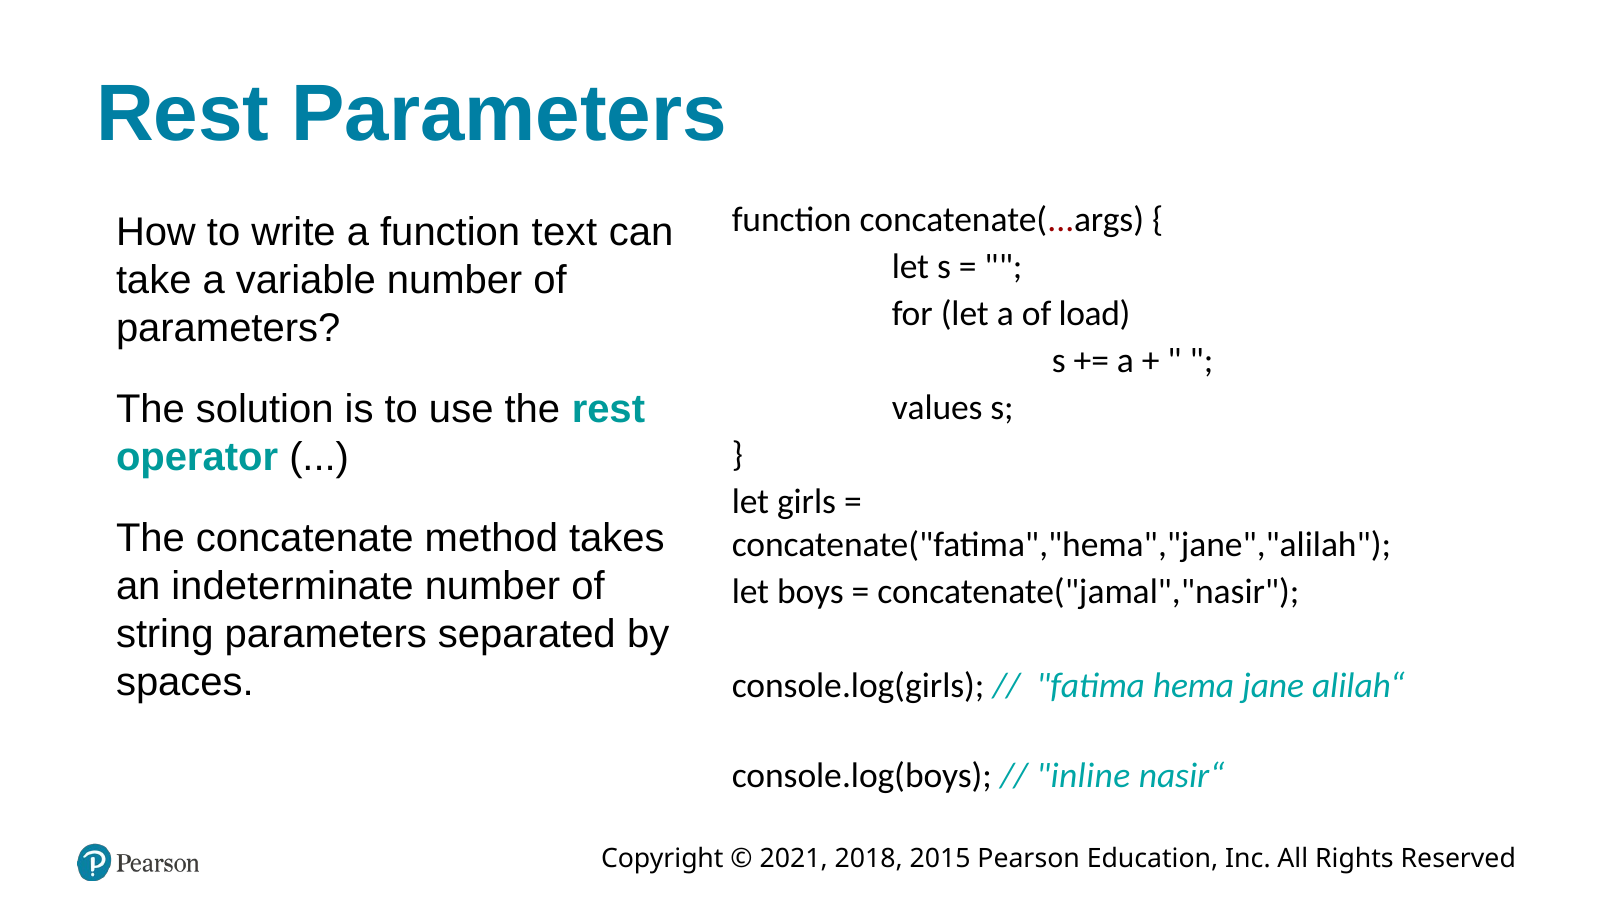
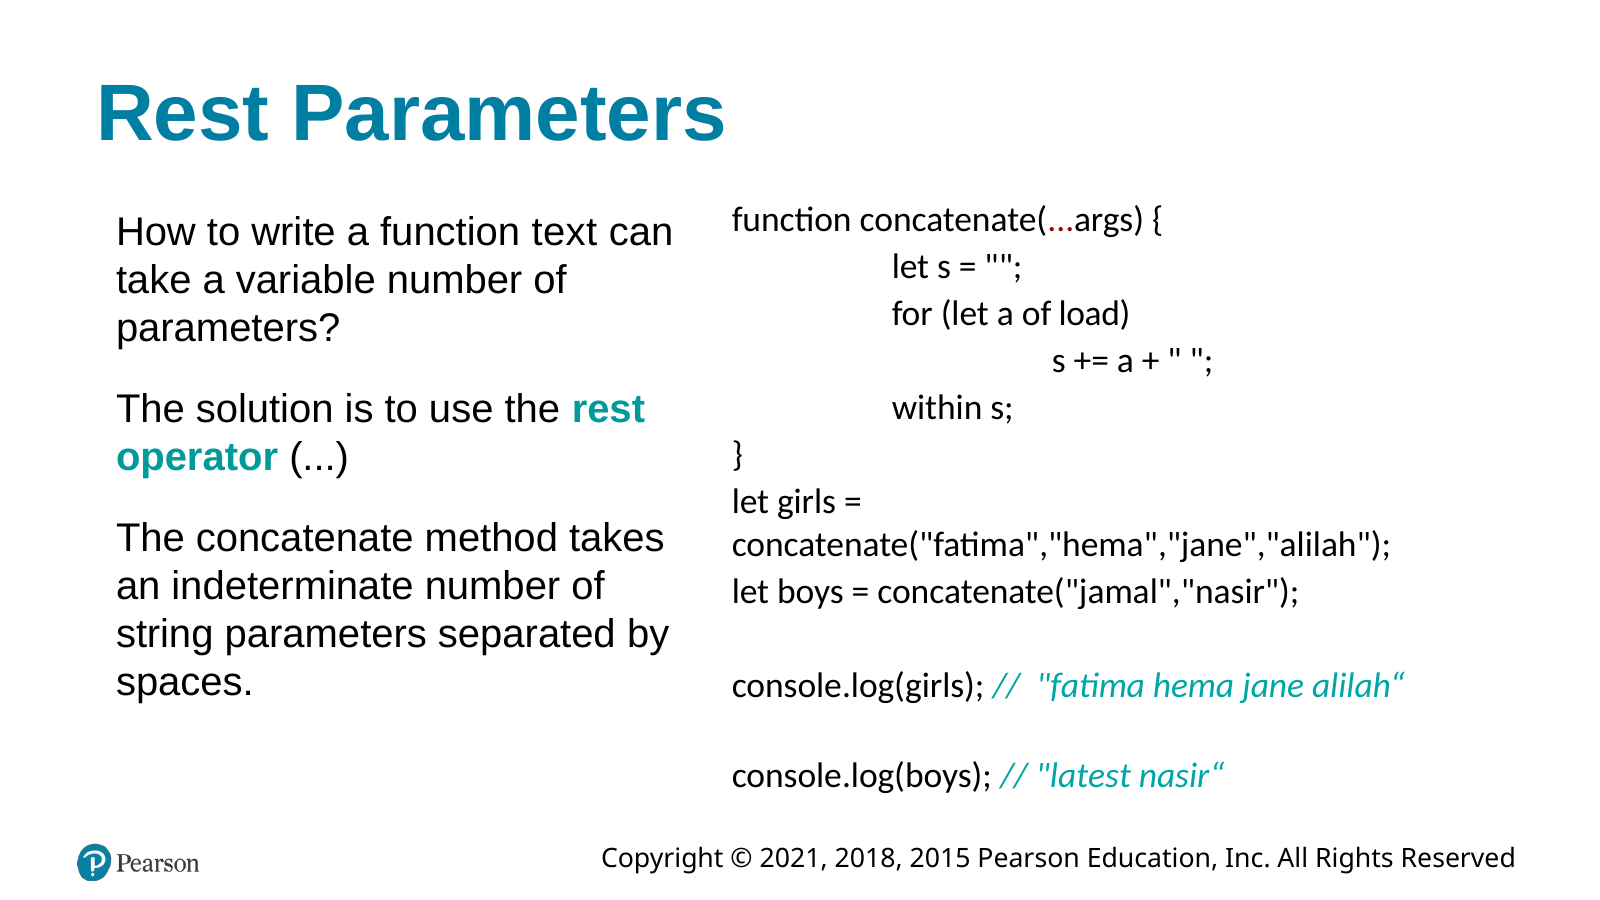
values: values -> within
inline: inline -> latest
